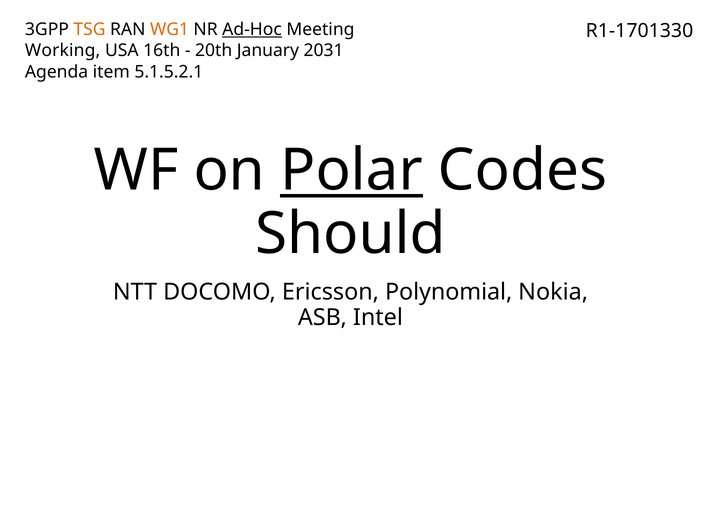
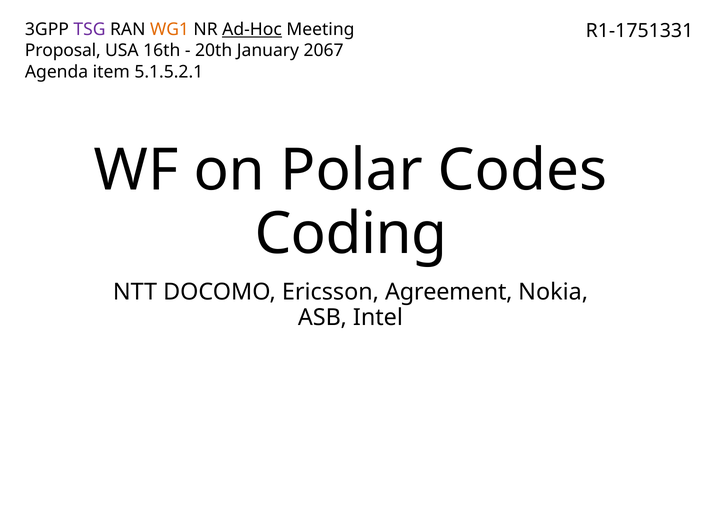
TSG colour: orange -> purple
R1-1701330: R1-1701330 -> R1-1751331
Working: Working -> Proposal
2031: 2031 -> 2067
Polar underline: present -> none
Should: Should -> Coding
Polynomial: Polynomial -> Agreement
